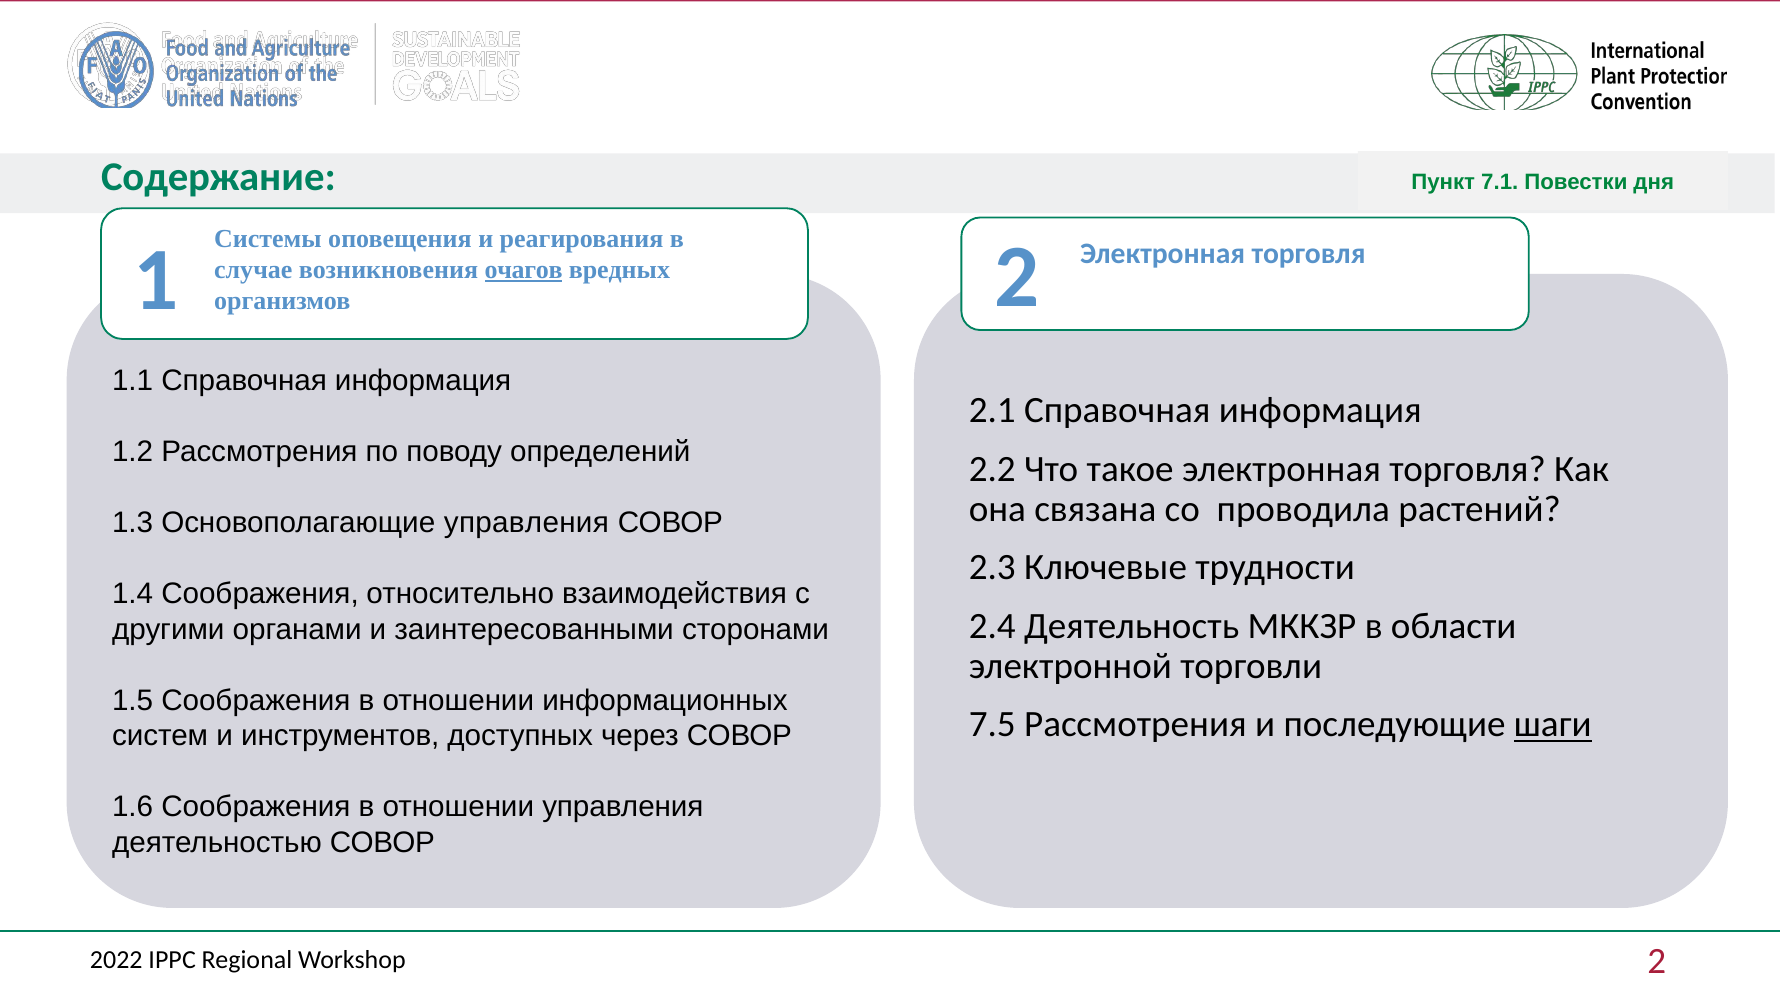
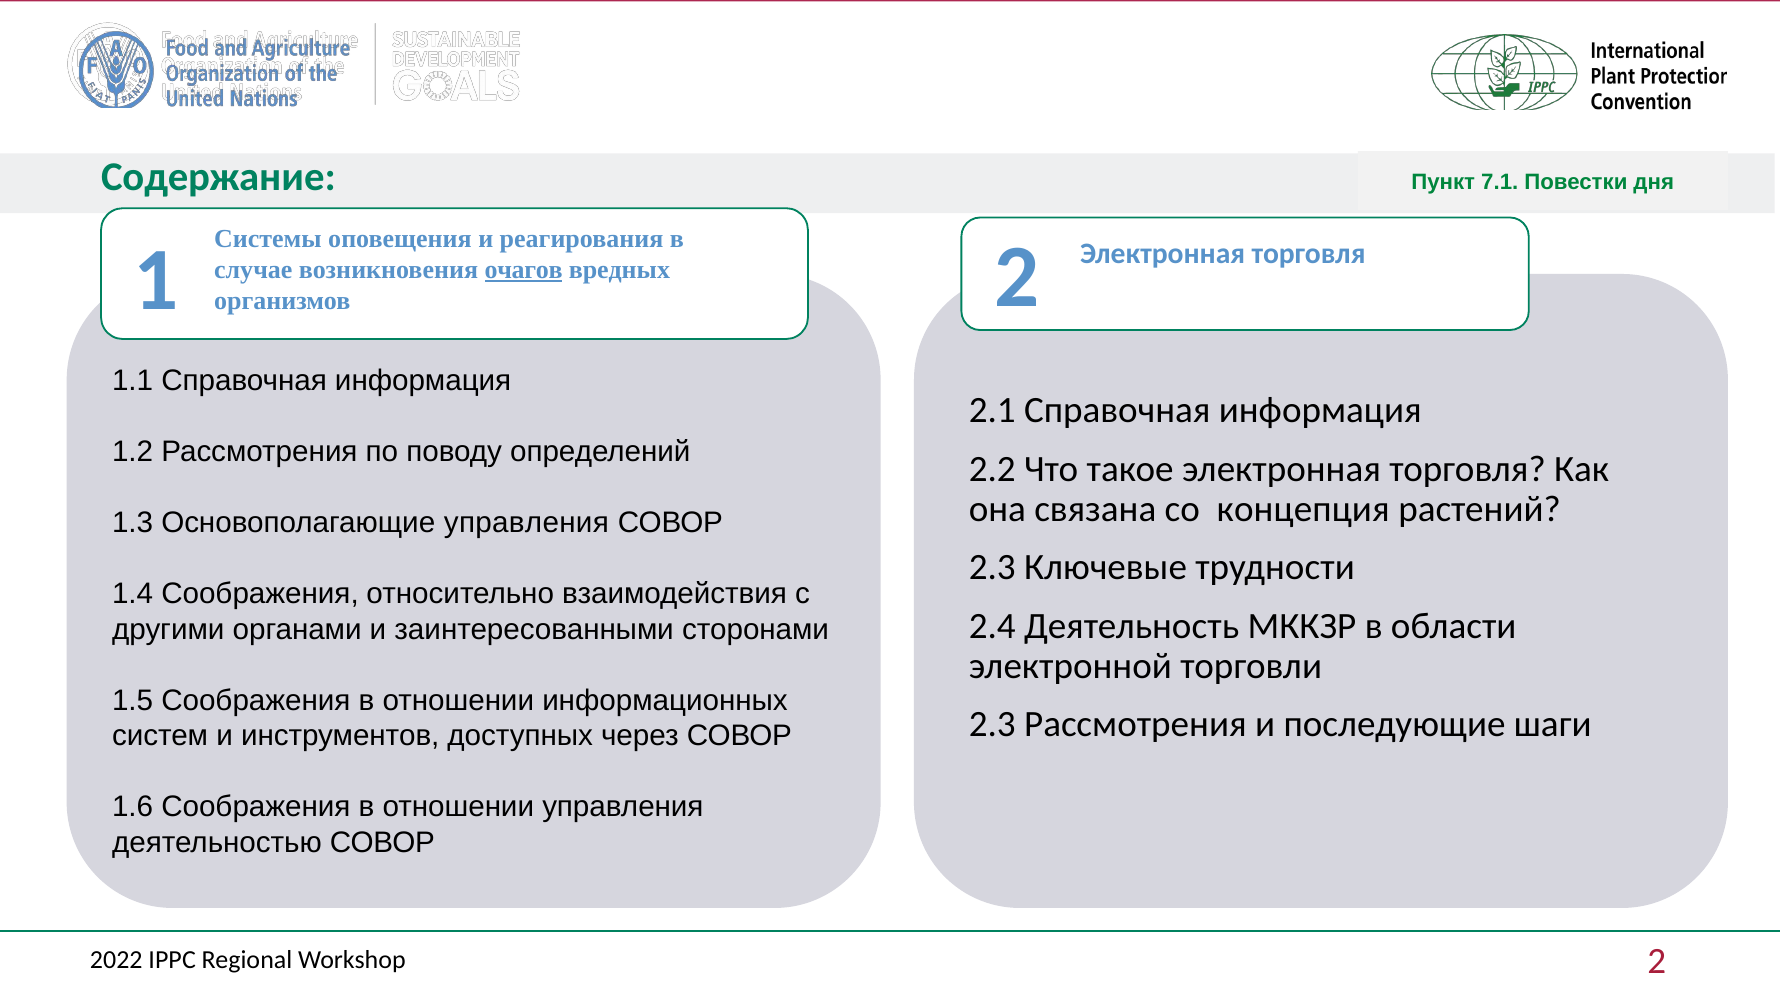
проводила: проводила -> концепция
7.5 at (992, 725): 7.5 -> 2.3
шаги underline: present -> none
